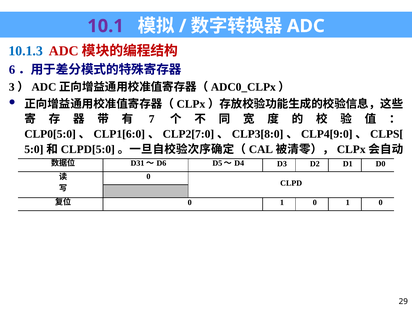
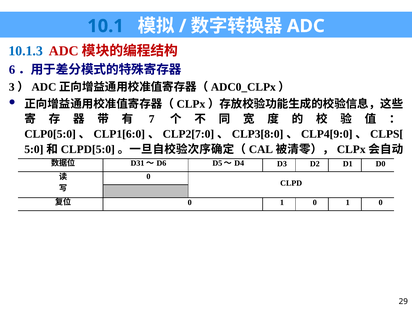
10.1 colour: purple -> blue
